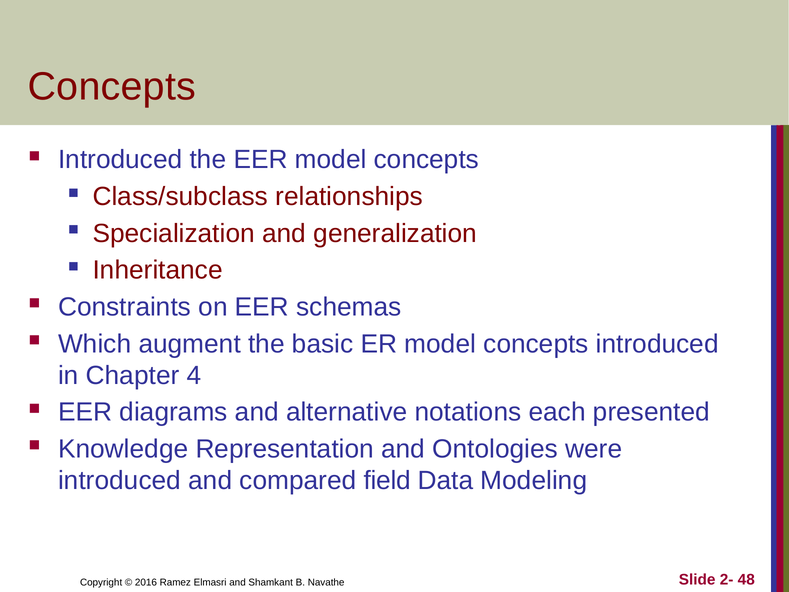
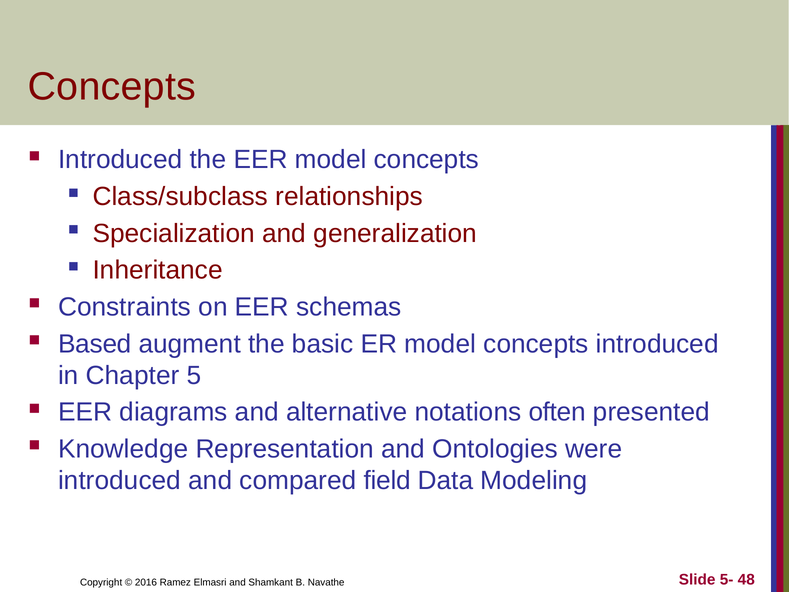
Which: Which -> Based
4: 4 -> 5
each: each -> often
2-: 2- -> 5-
